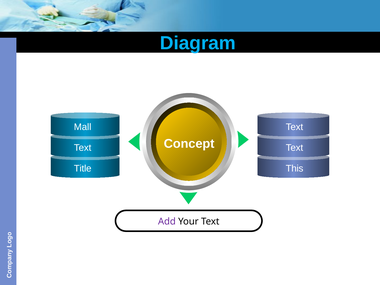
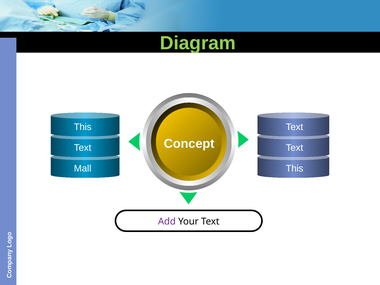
Diagram colour: light blue -> light green
Mall at (83, 127): Mall -> This
Title: Title -> Mall
